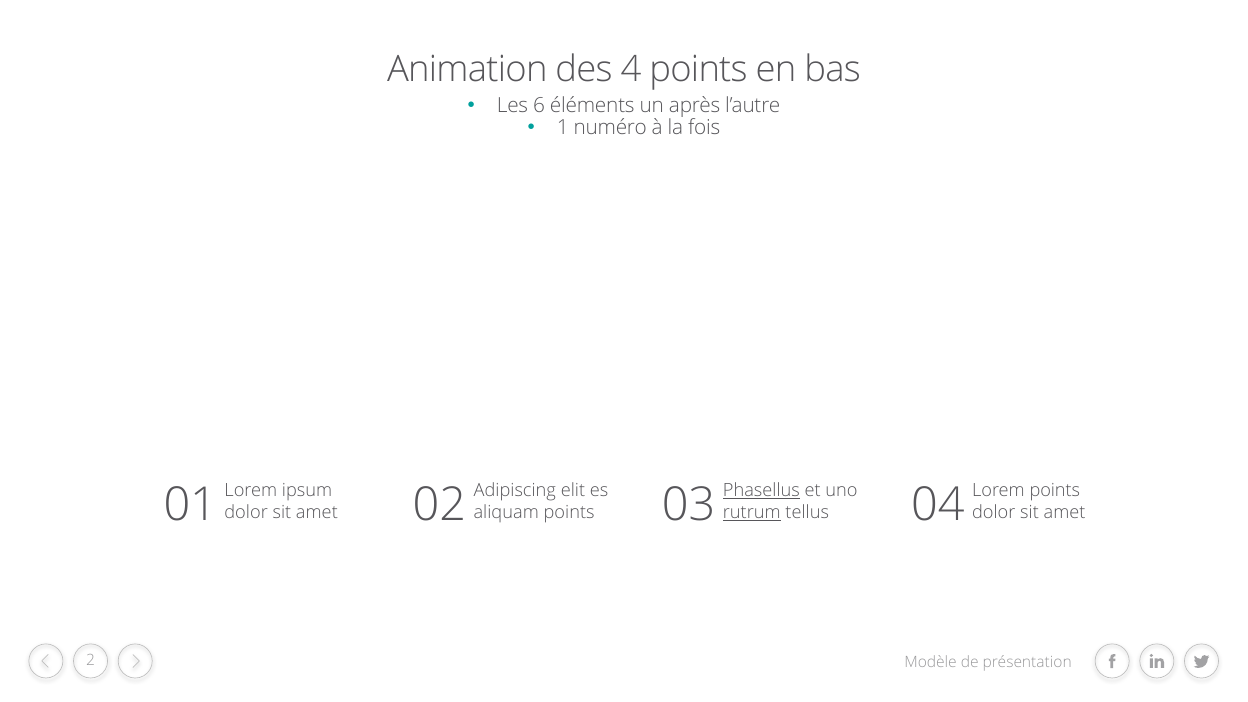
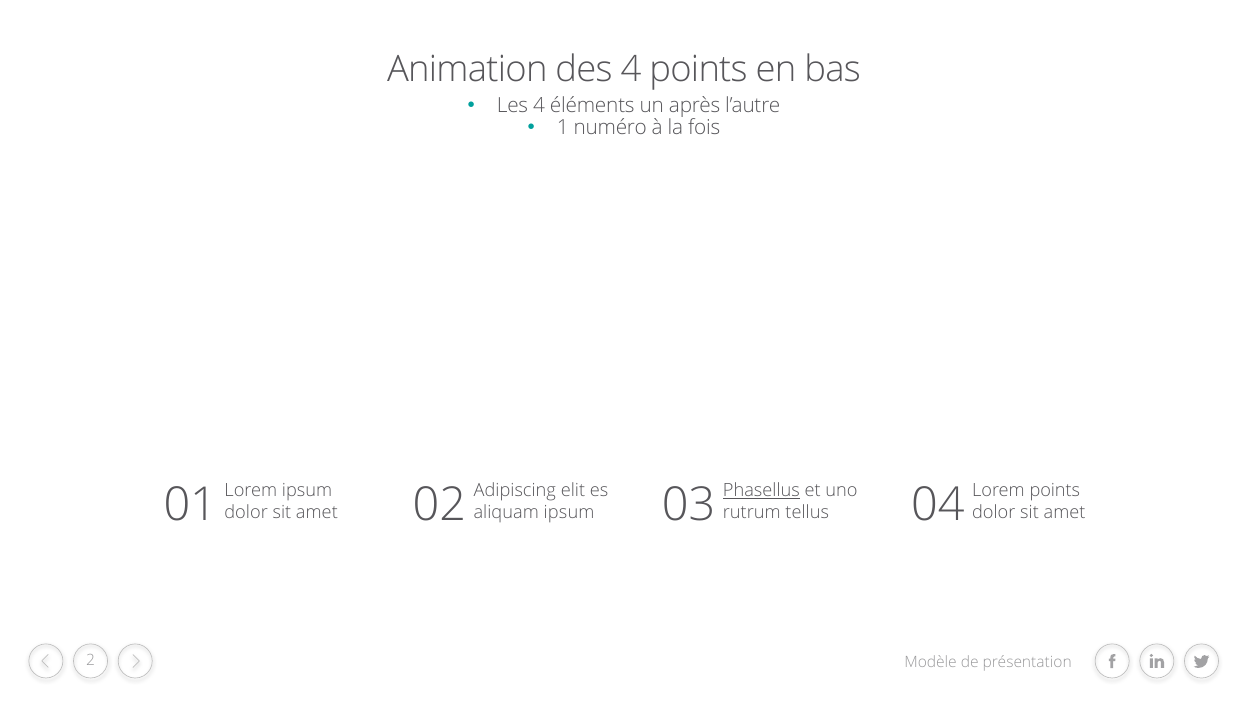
Les 6: 6 -> 4
aliquam points: points -> ipsum
rutrum underline: present -> none
